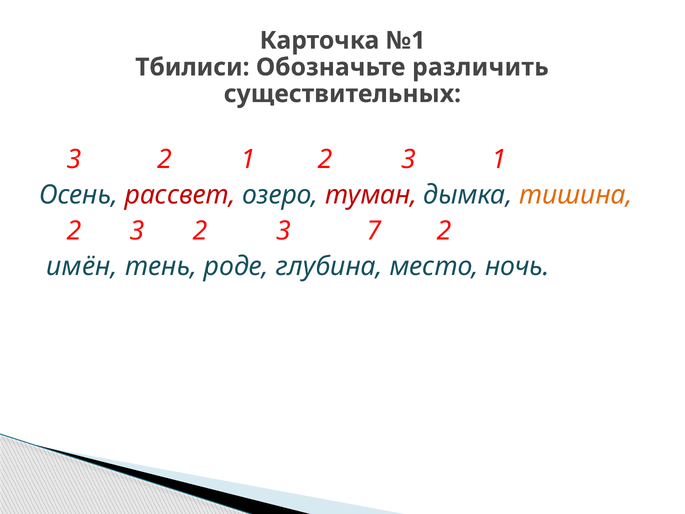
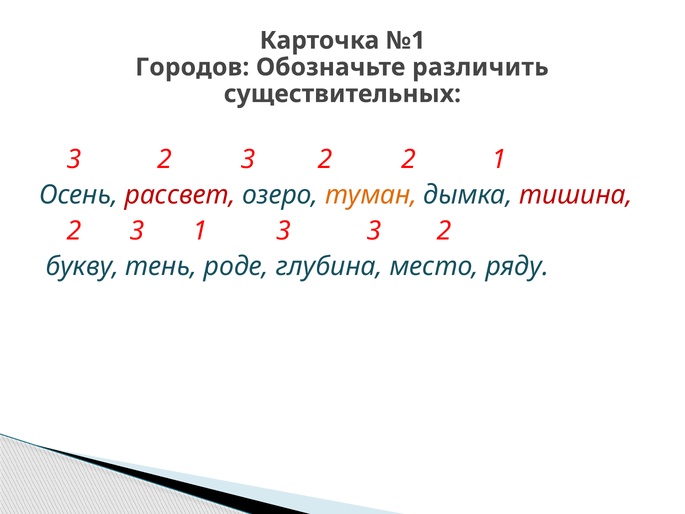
Тбилиси: Тбилиси -> Городов
3 2 1: 1 -> 3
3 at (409, 159): 3 -> 2
туман colour: red -> orange
тишина colour: orange -> red
2 3 2: 2 -> 1
3 7: 7 -> 3
имён: имён -> букву
ночь: ночь -> ряду
